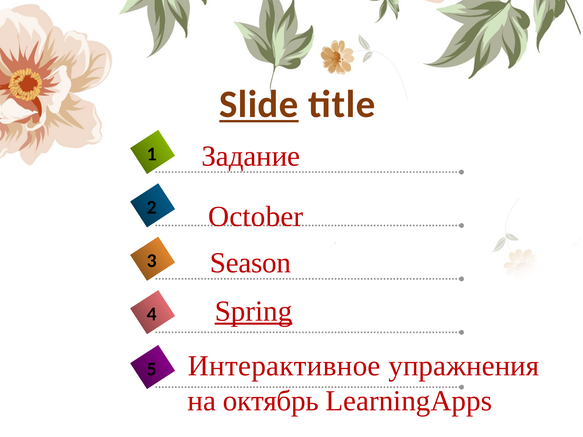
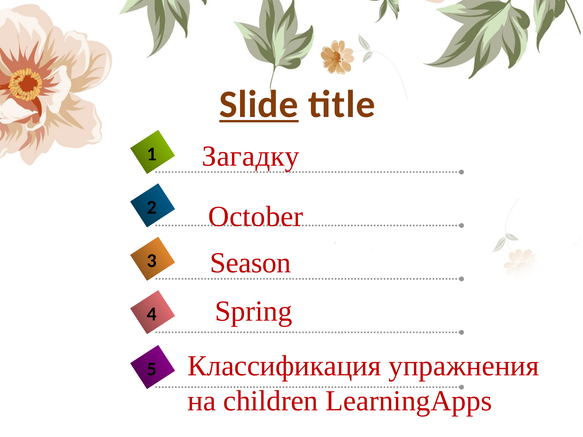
Задание: Задание -> Загадкy
Spring underline: present -> none
Интерактивное: Интерактивное -> Классификация
октябрь: октябрь -> children
